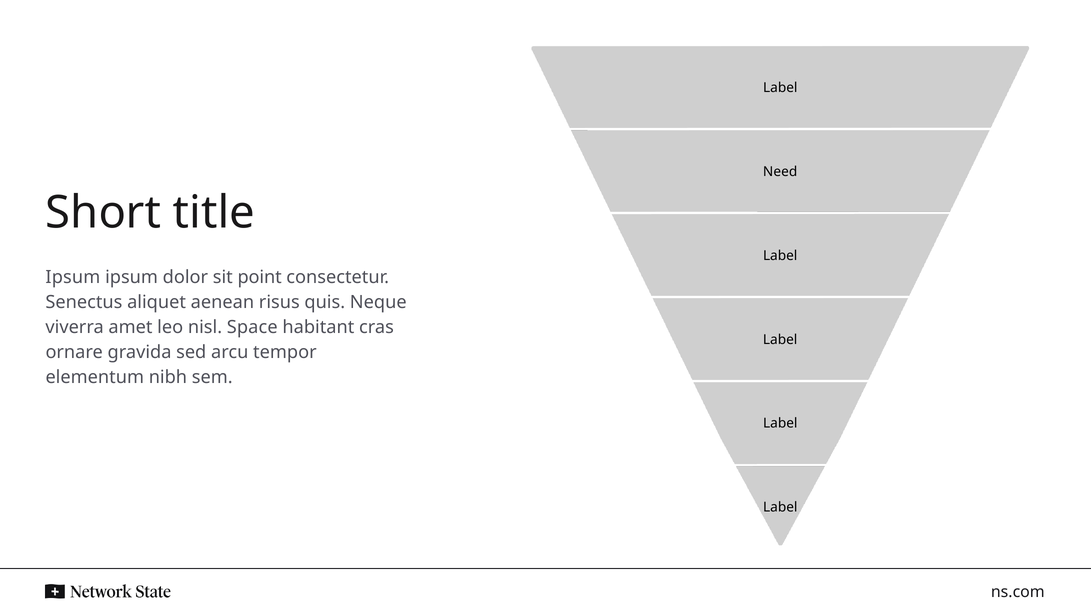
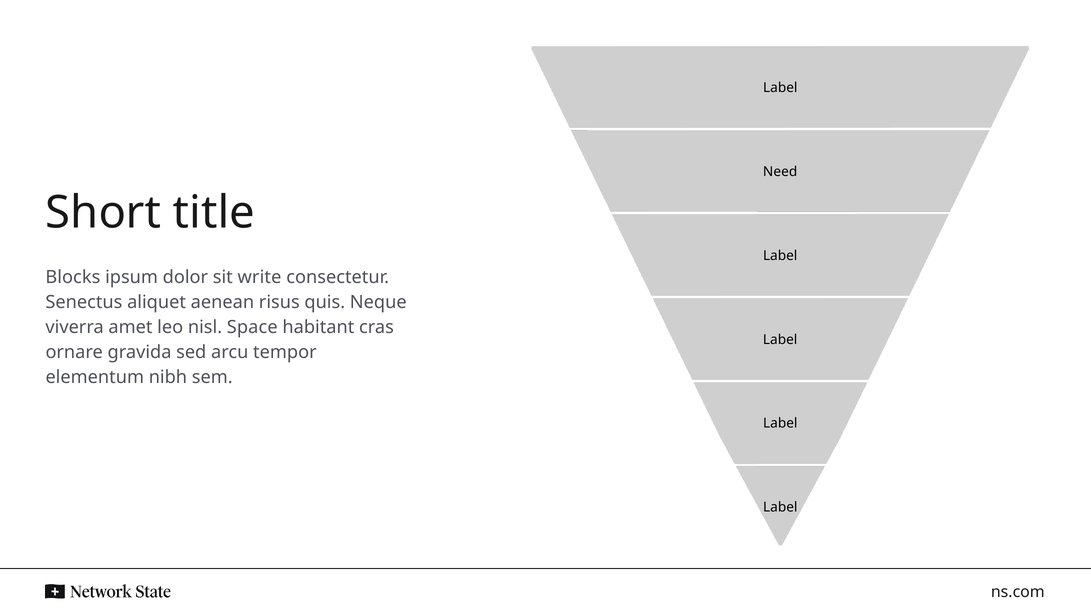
Ipsum at (73, 277): Ipsum -> Blocks
point: point -> write
